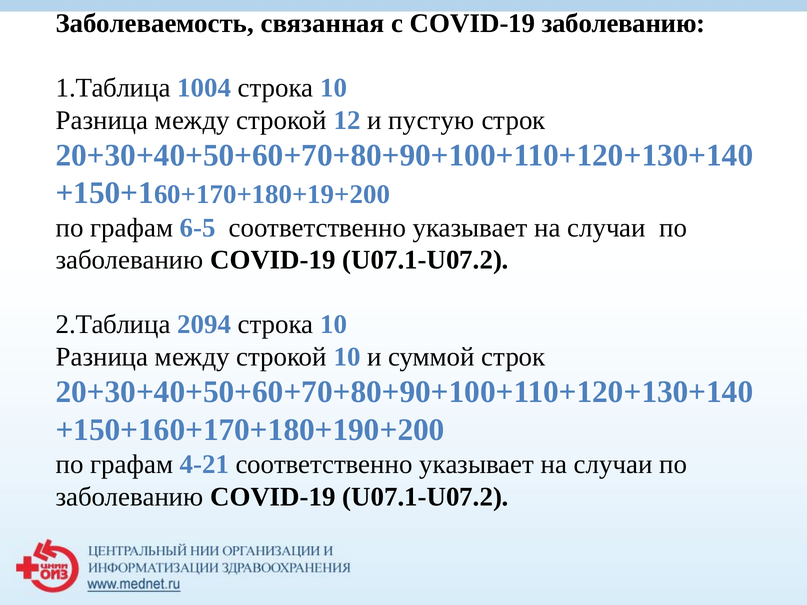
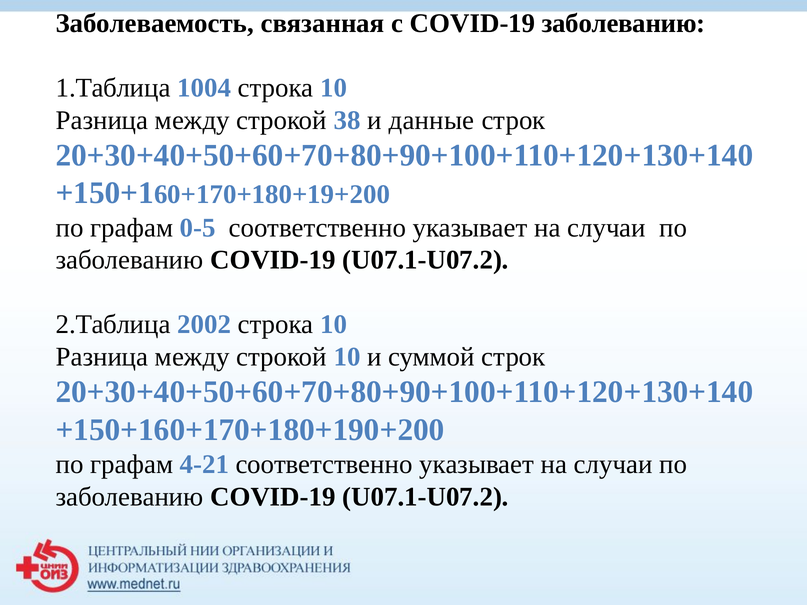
12: 12 -> 38
пустую: пустую -> данные
6-5: 6-5 -> 0-5
2094: 2094 -> 2002
